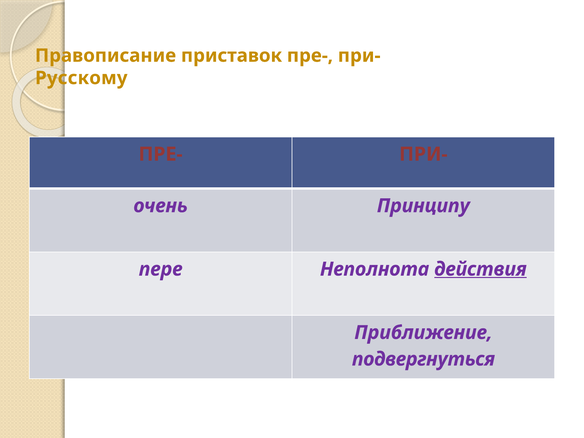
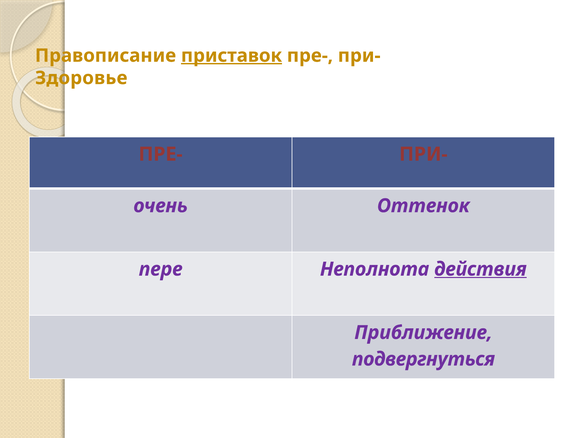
приставок underline: none -> present
Русскому: Русскому -> Здоровье
Принципу: Принципу -> Оттенок
